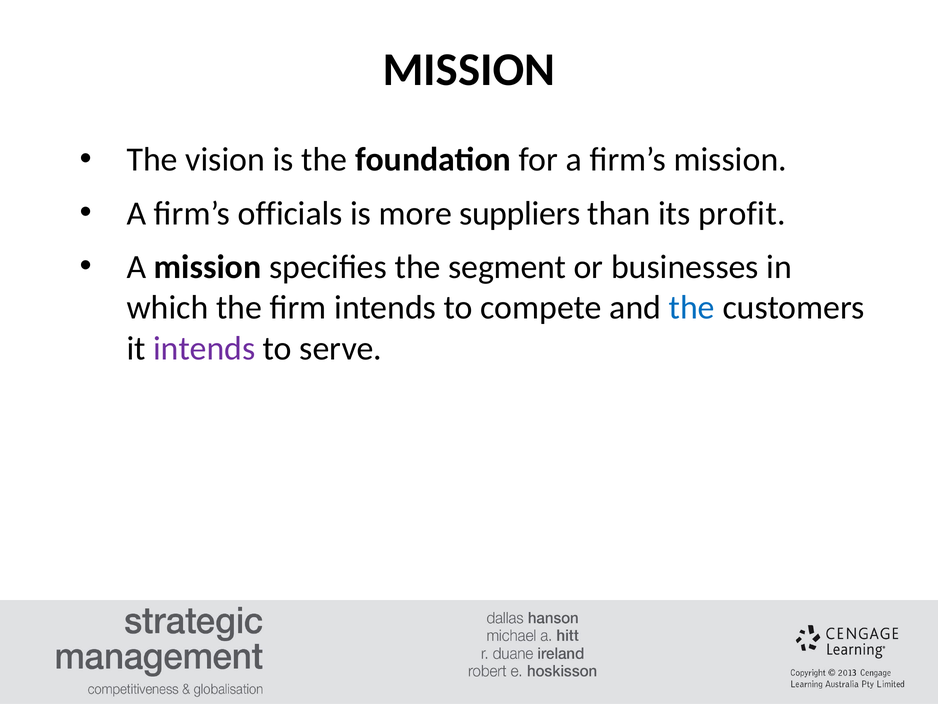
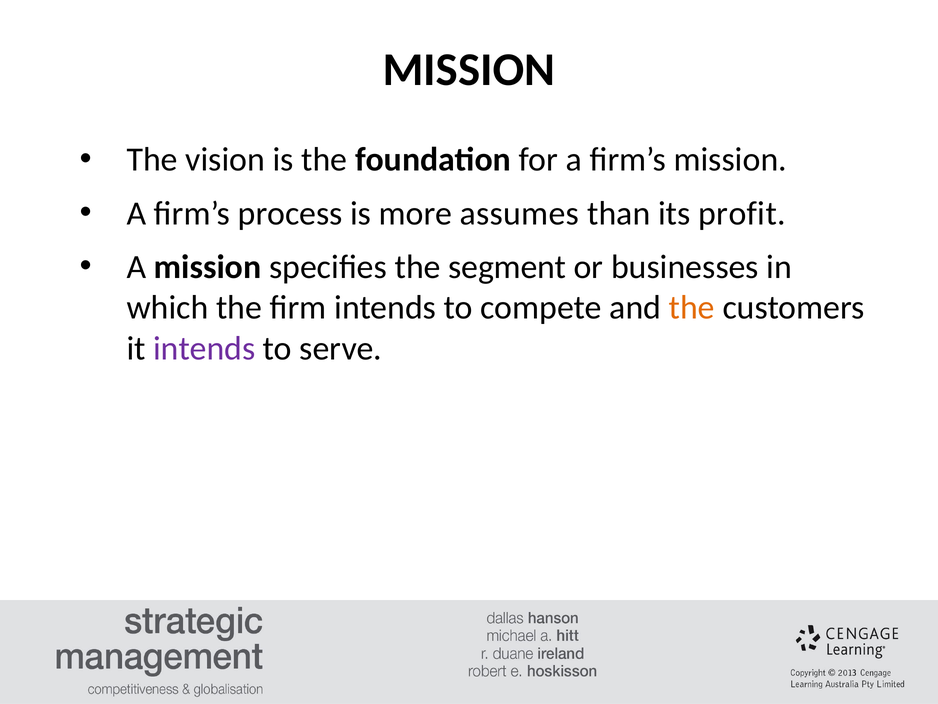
officials: officials -> process
suppliers: suppliers -> assumes
the at (692, 308) colour: blue -> orange
